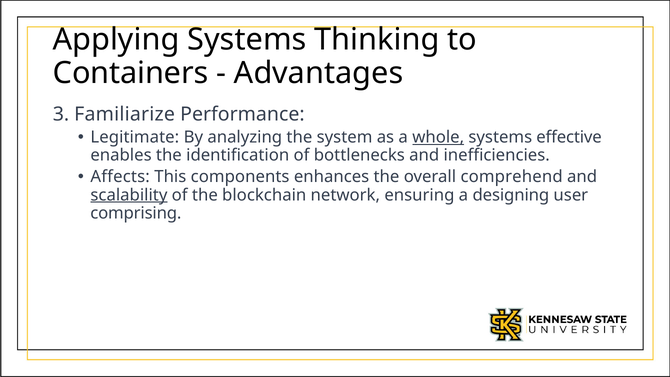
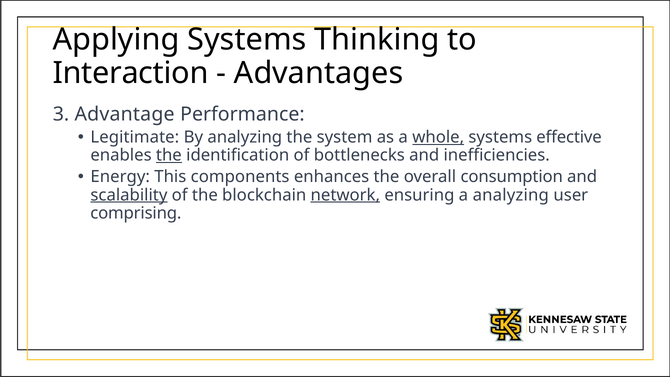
Containers: Containers -> Interaction
Familiarize: Familiarize -> Advantage
the at (169, 155) underline: none -> present
Affects: Affects -> Energy
comprehend: comprehend -> consumption
network underline: none -> present
a designing: designing -> analyzing
